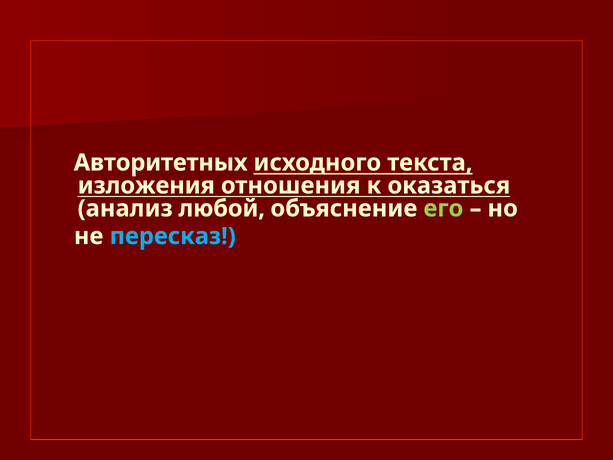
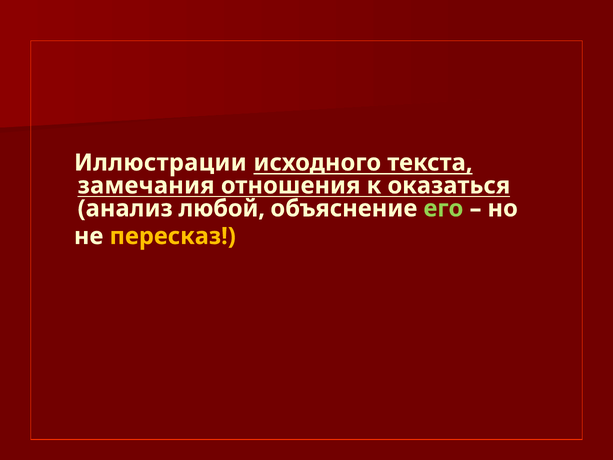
Авторитетных: Авторитетных -> Иллюстрации
изложения: изложения -> замечания
пересказ colour: light blue -> yellow
